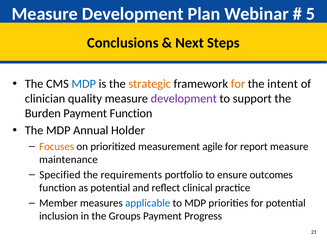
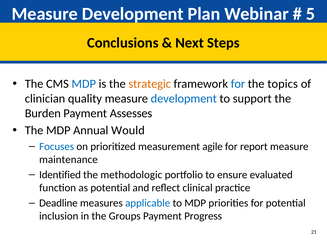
for at (238, 84) colour: orange -> blue
intent: intent -> topics
development at (184, 99) colour: purple -> blue
Payment Function: Function -> Assesses
Holder: Holder -> Would
Focuses colour: orange -> blue
Specified: Specified -> Identified
requirements: requirements -> methodologic
outcomes: outcomes -> evaluated
Member: Member -> Deadline
